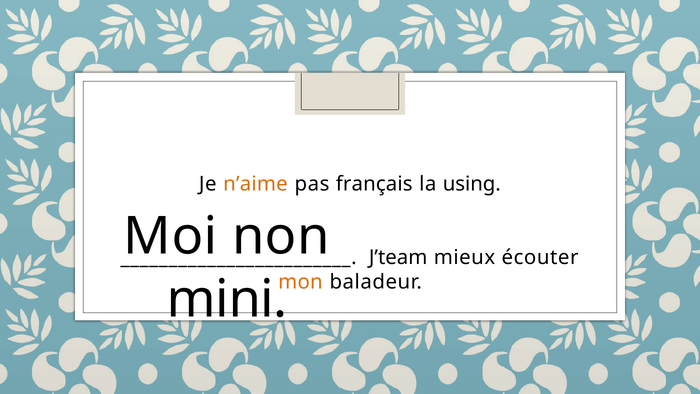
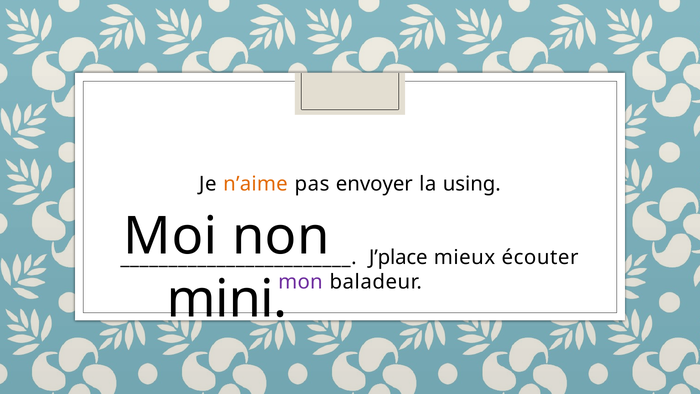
français: français -> envoyer
J’team: J’team -> J’place
mon colour: orange -> purple
